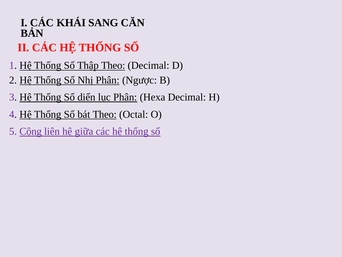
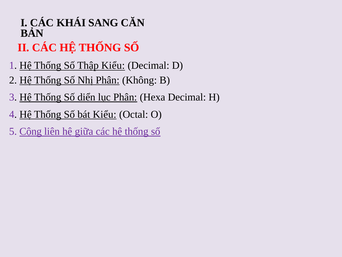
Thập Theo: Theo -> Kiểu
Ngược: Ngược -> Không
bát Theo: Theo -> Kiểu
